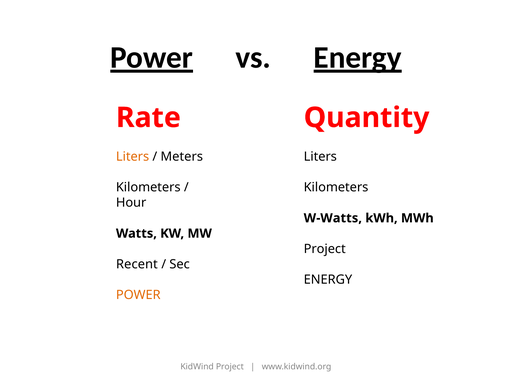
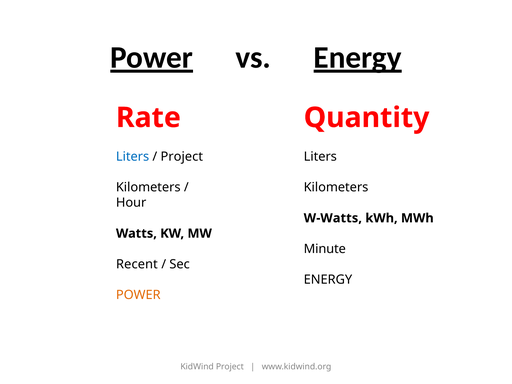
Liters at (133, 157) colour: orange -> blue
Meters at (182, 157): Meters -> Project
Project at (325, 249): Project -> Minute
